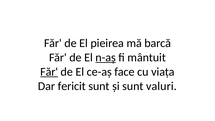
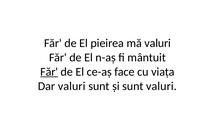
mă barcă: barcă -> valuri
n-aș underline: present -> none
Dar fericit: fericit -> valuri
